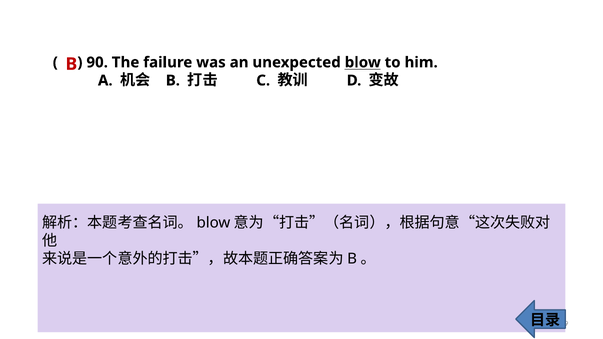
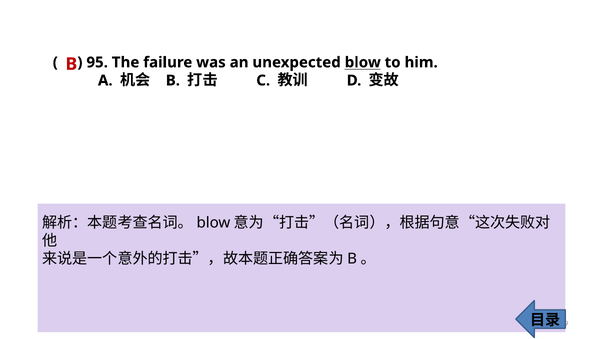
90: 90 -> 95
